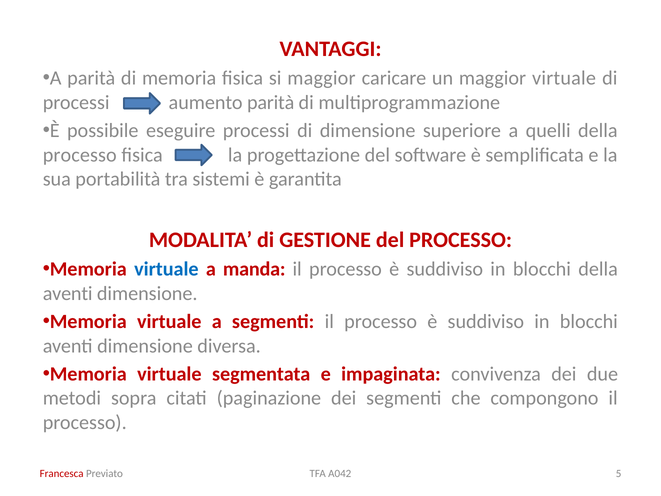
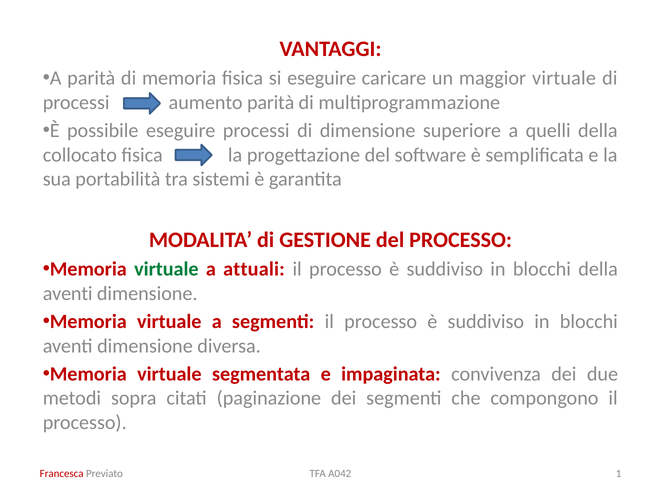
si maggior: maggior -> eseguire
processo at (80, 155): processo -> collocato
virtuale at (166, 269) colour: blue -> green
manda: manda -> attuali
5: 5 -> 1
